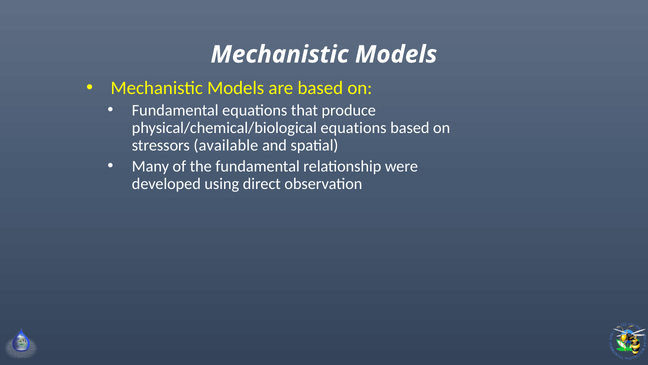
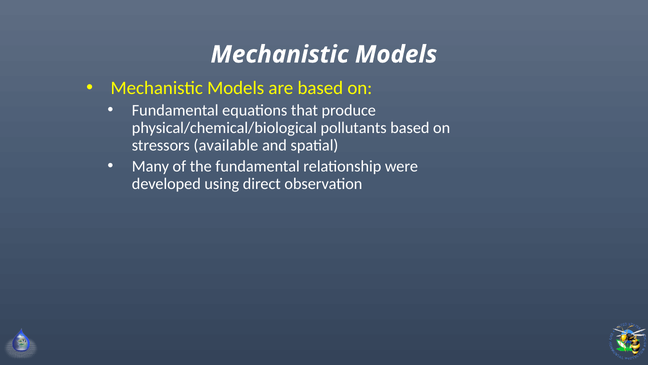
physical/chemical/biological equations: equations -> pollutants
